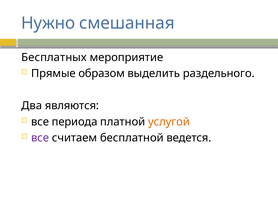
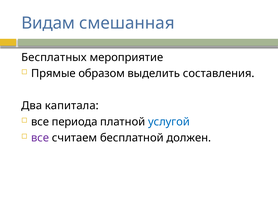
Нужно: Нужно -> Видам
раздельного: раздельного -> составления
являются: являются -> капитала
услугой colour: orange -> blue
ведется: ведется -> должен
